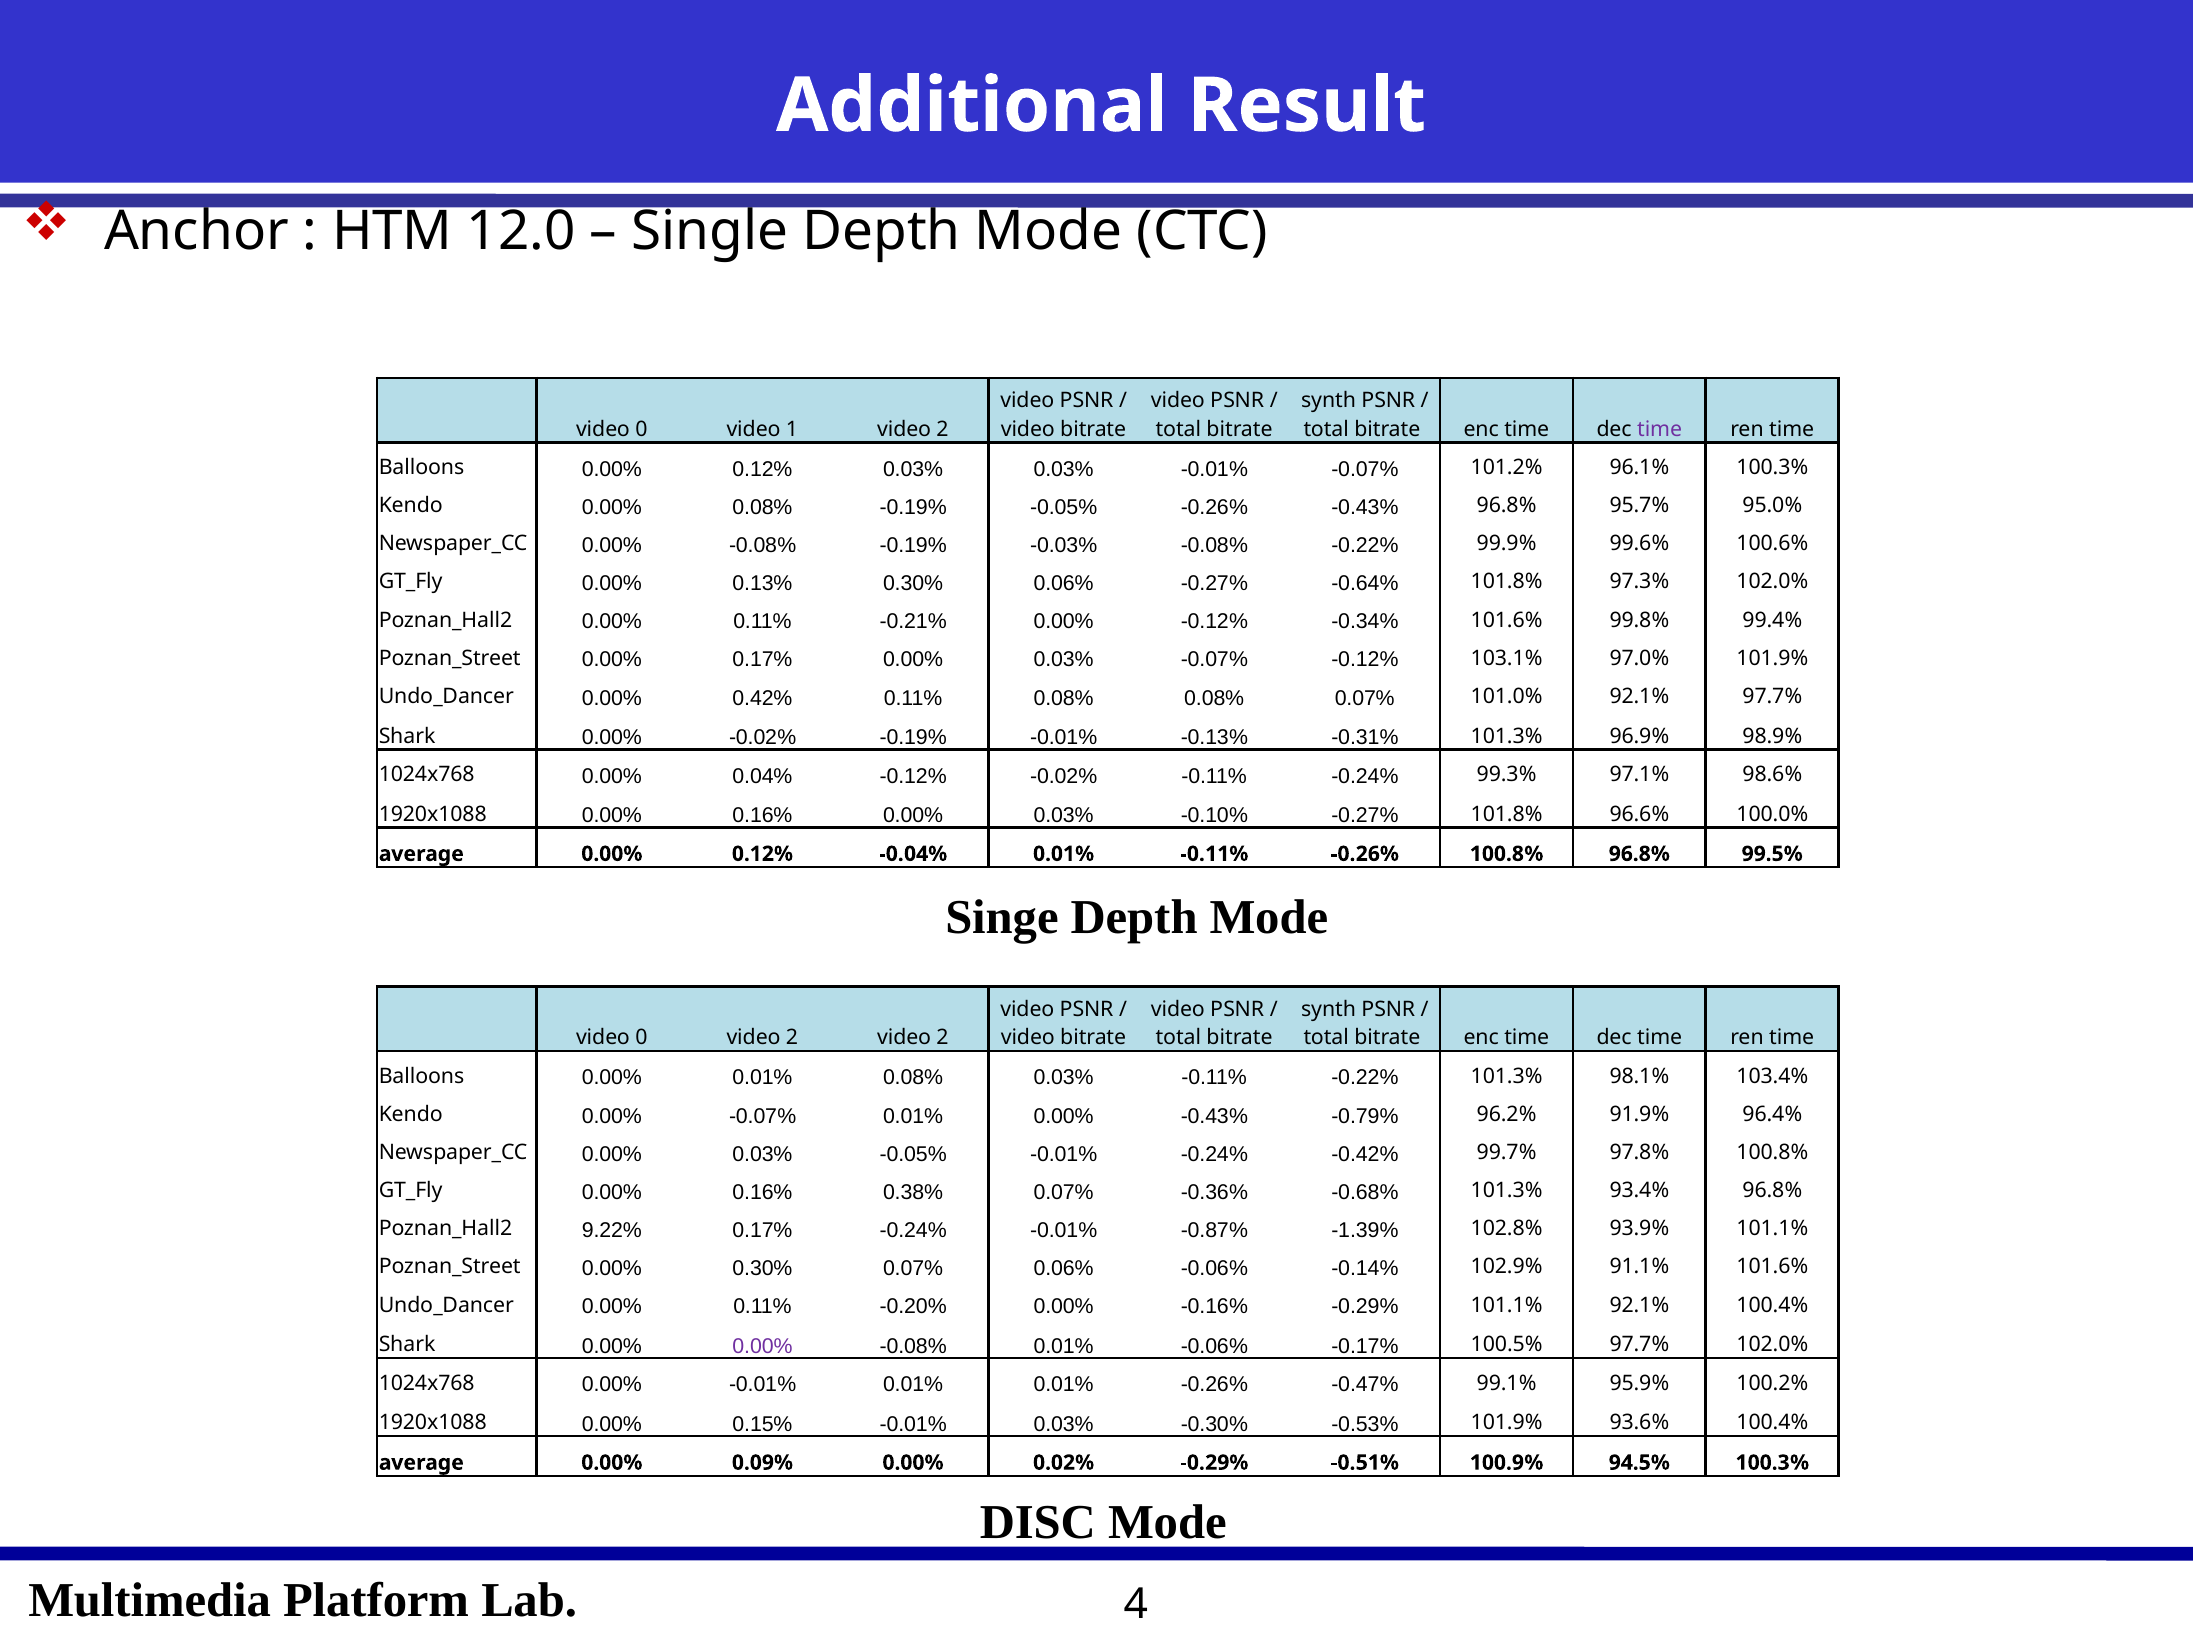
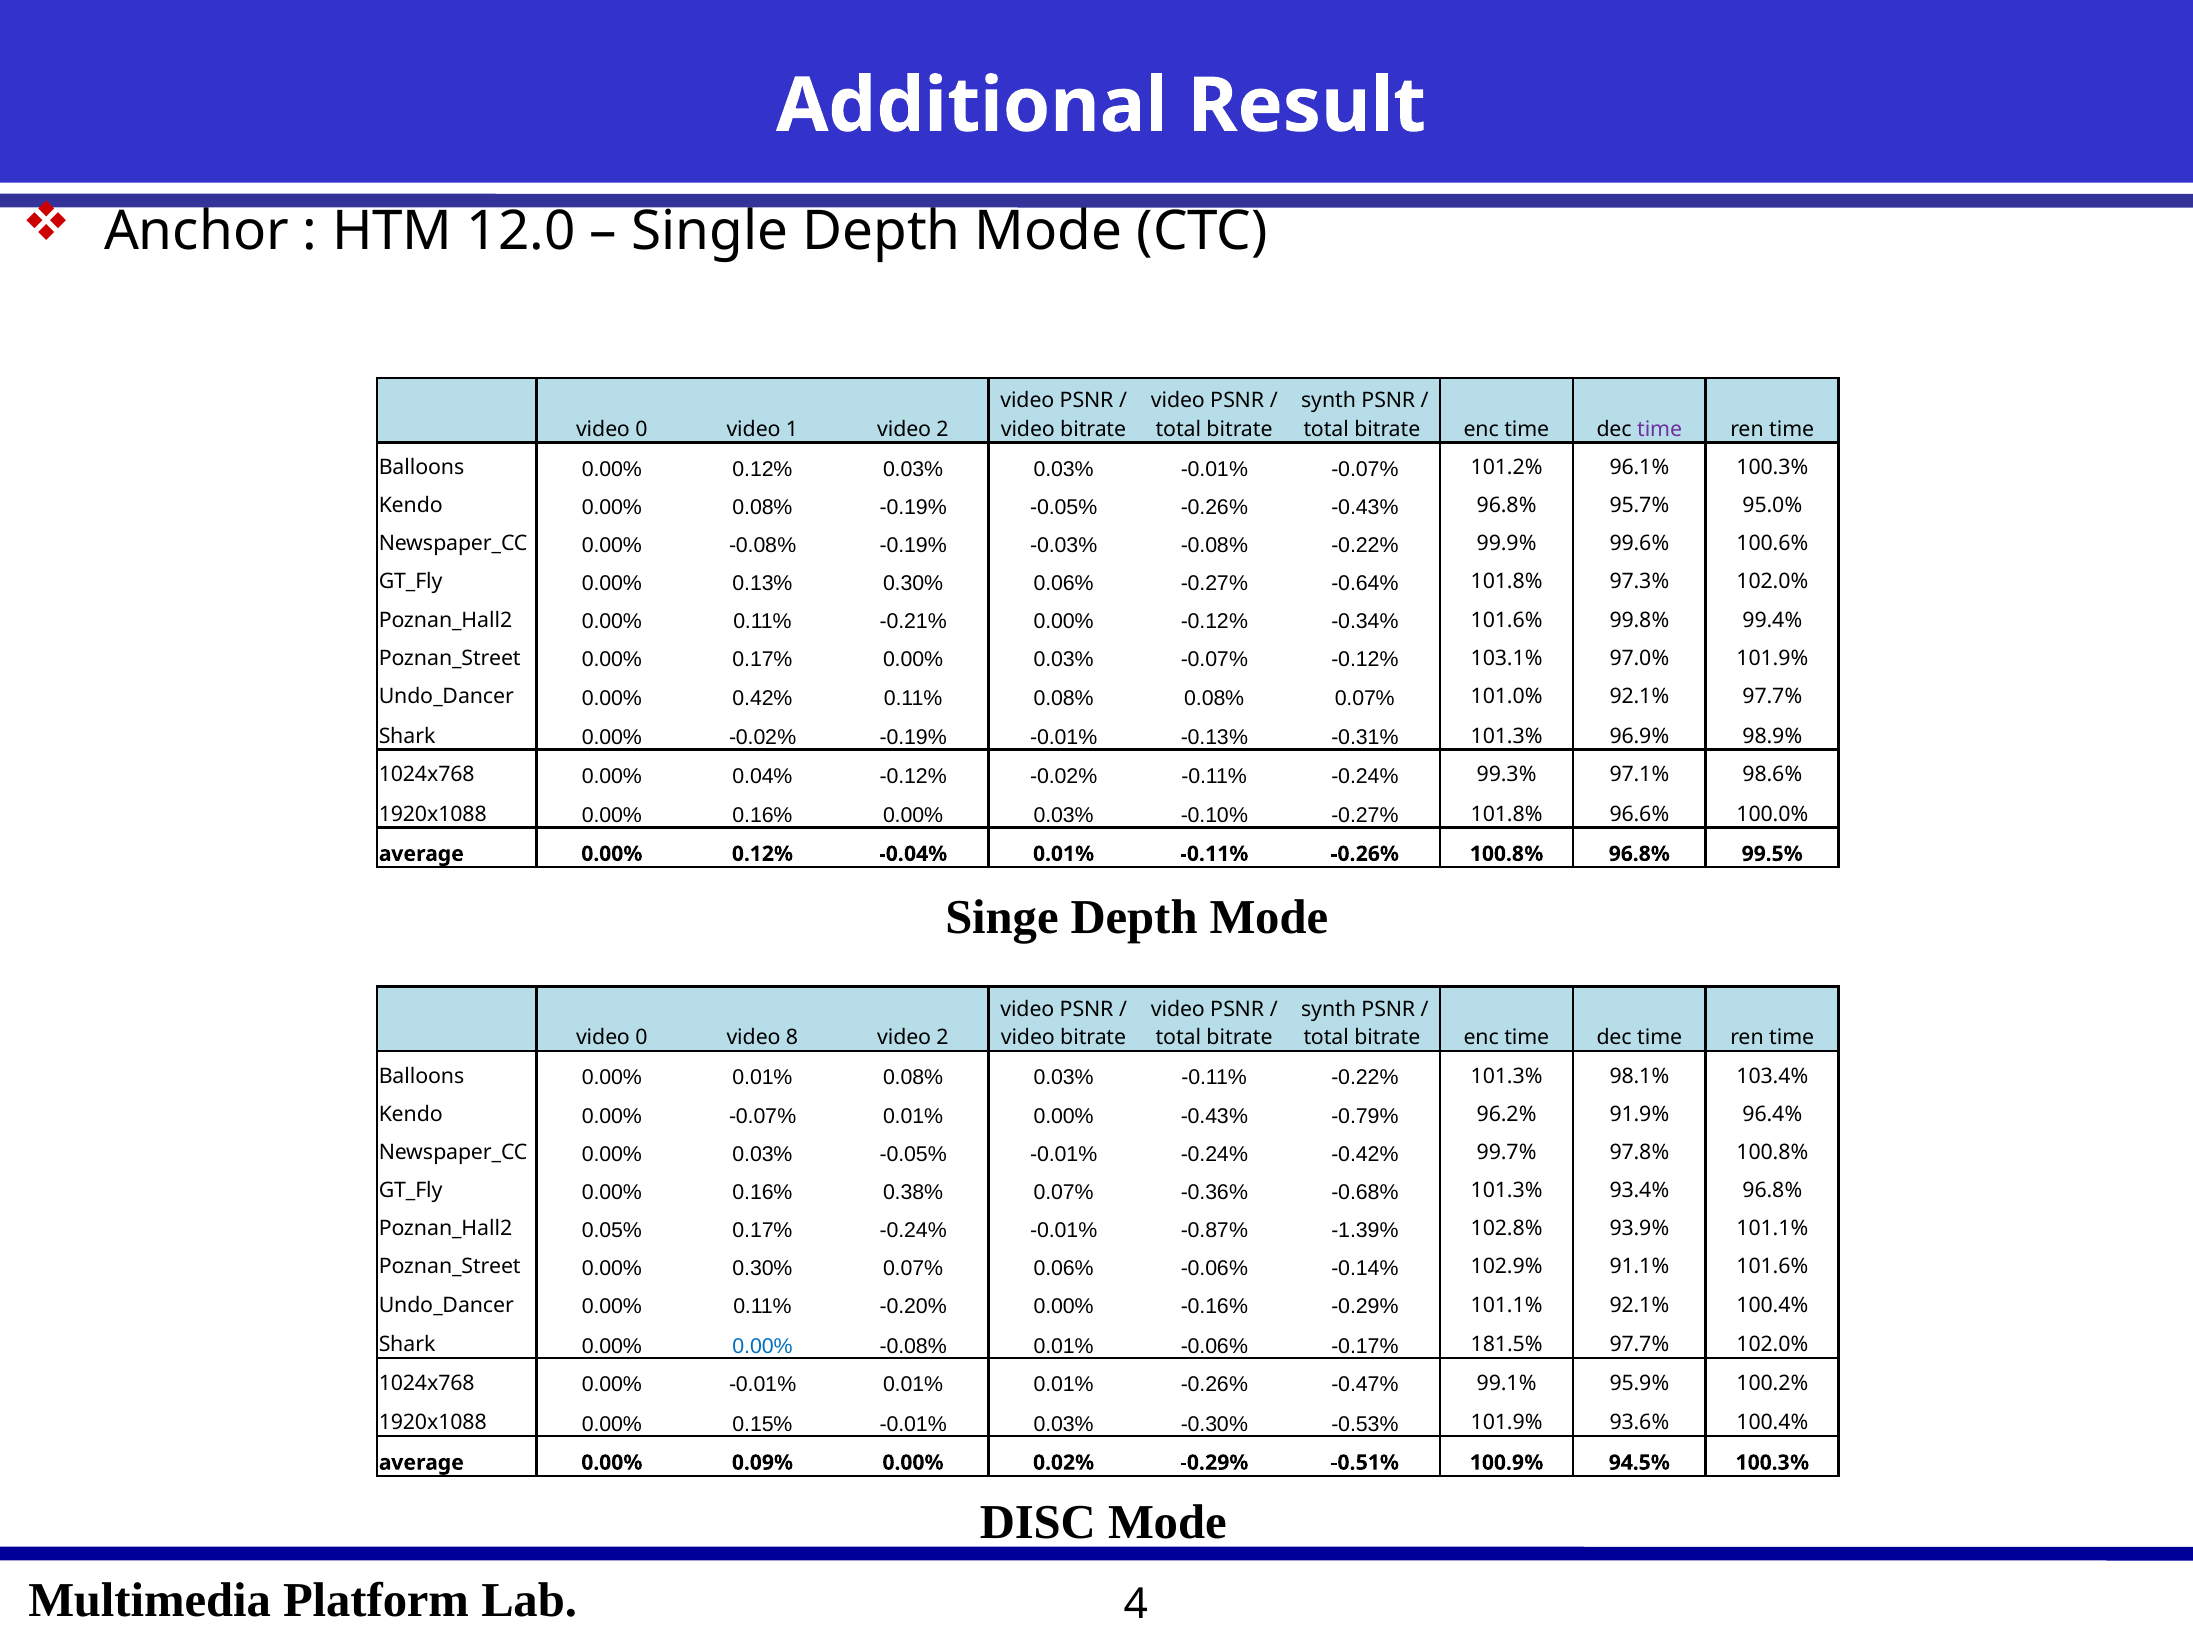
0 video 2: 2 -> 8
9.22%: 9.22% -> 0.05%
0.00% at (763, 1346) colour: purple -> blue
100.5%: 100.5% -> 181.5%
